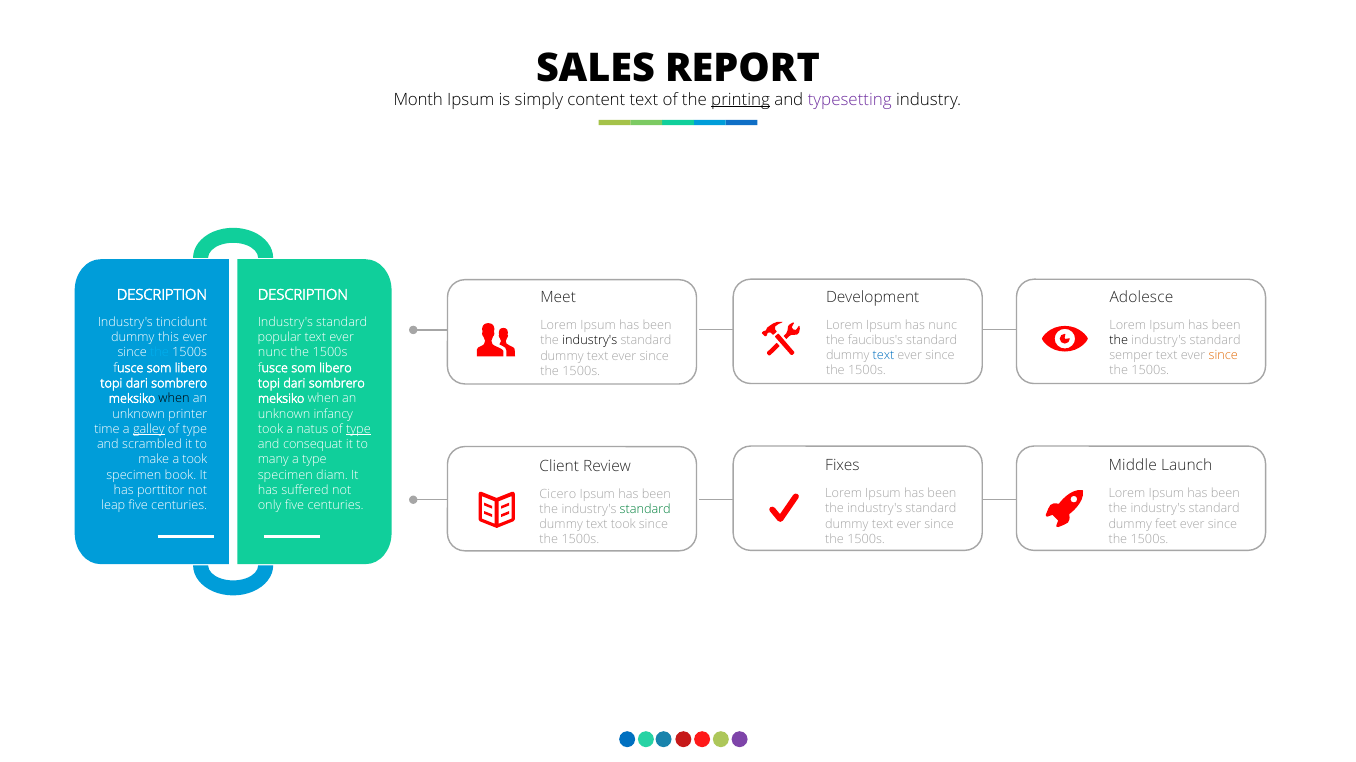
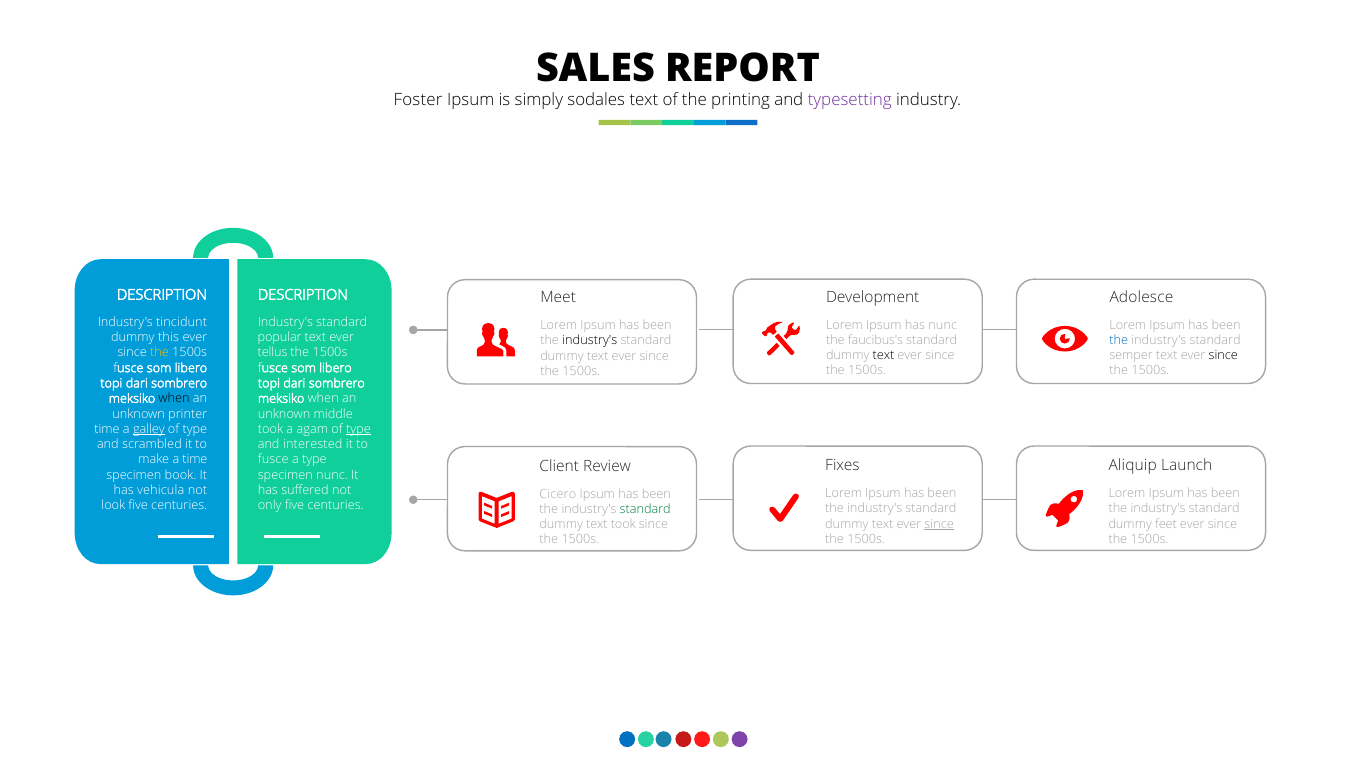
Month: Month -> Foster
content: content -> sodales
printing underline: present -> none
the at (1119, 340) colour: black -> blue
the at (160, 353) colour: light blue -> yellow
nunc at (272, 353): nunc -> tellus
text at (883, 356) colour: blue -> black
since at (1223, 356) colour: orange -> black
infancy: infancy -> middle
natus: natus -> agam
consequat: consequat -> interested
a took: took -> time
many at (273, 460): many -> fusce
Middle: Middle -> Aliquip
specimen diam: diam -> nunc
porttitor: porttitor -> vehicula
leap: leap -> look
since at (939, 524) underline: none -> present
